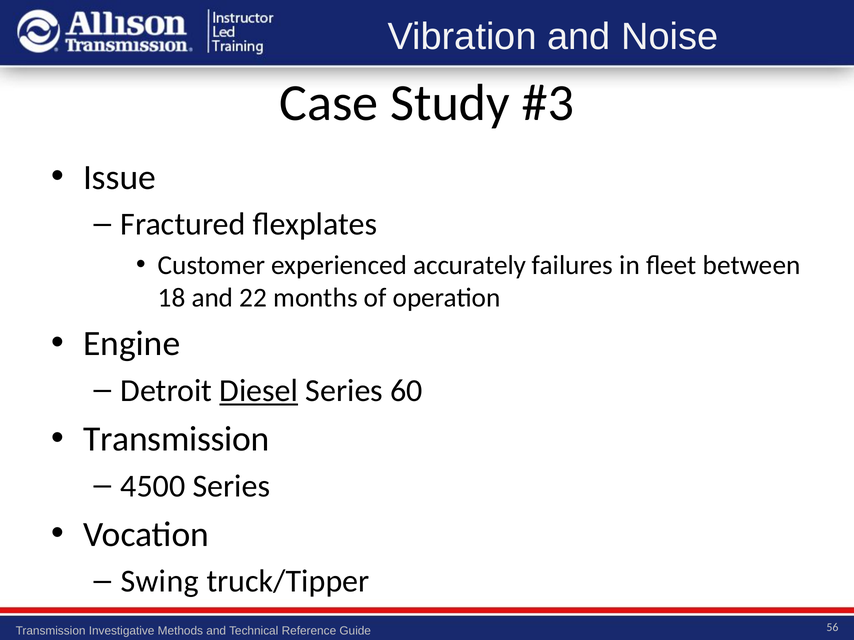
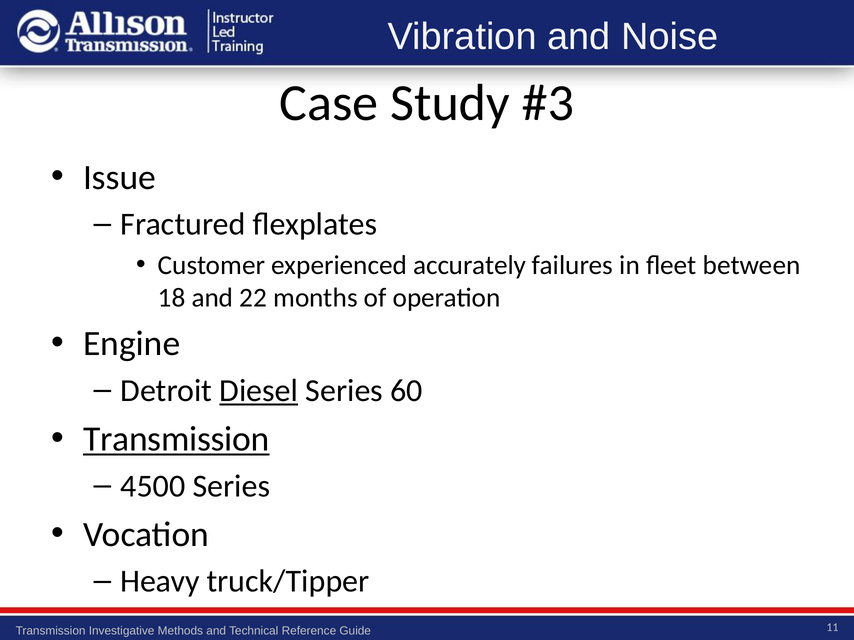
Transmission at (176, 439) underline: none -> present
Swing: Swing -> Heavy
56: 56 -> 11
